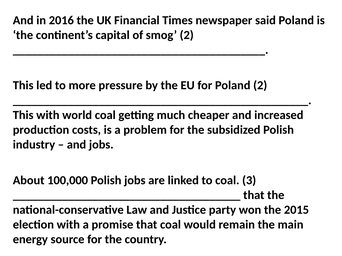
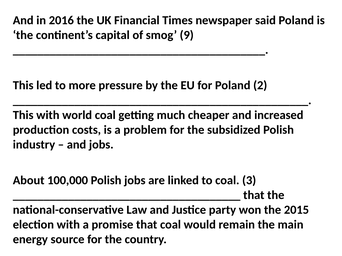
smog 2: 2 -> 9
